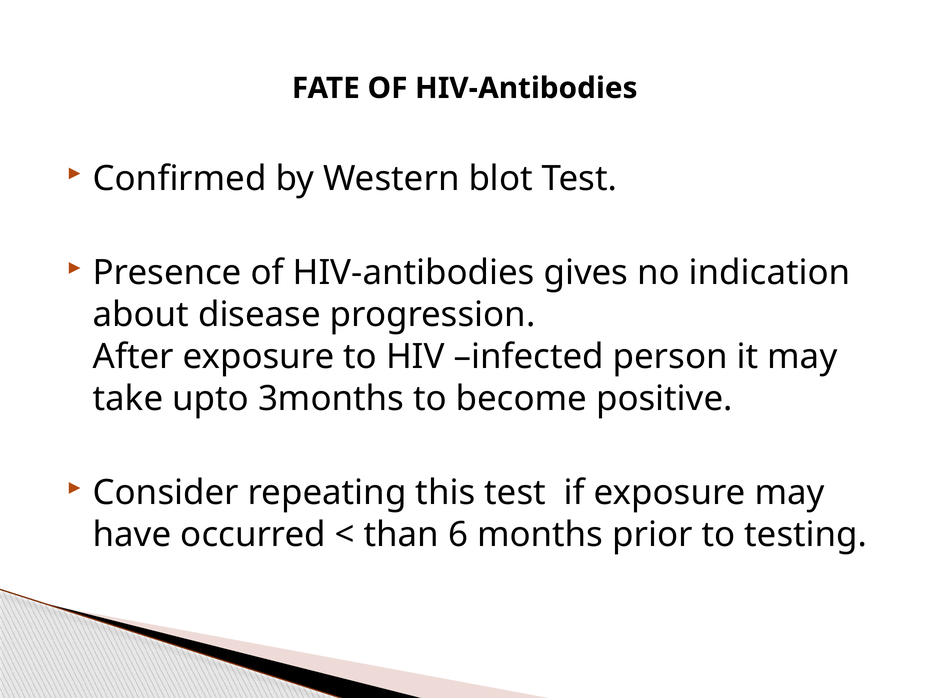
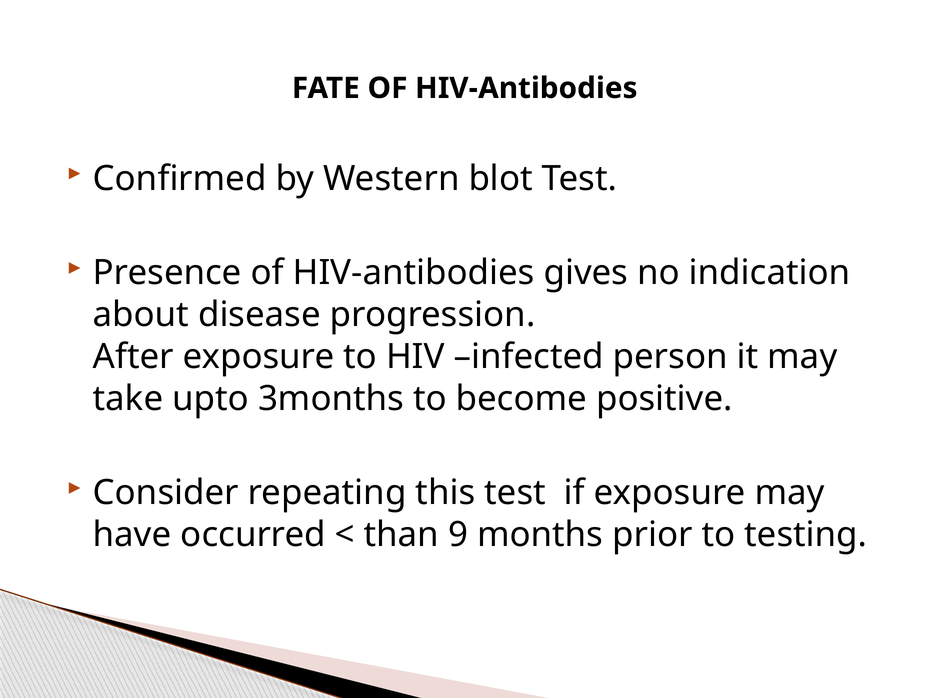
6: 6 -> 9
